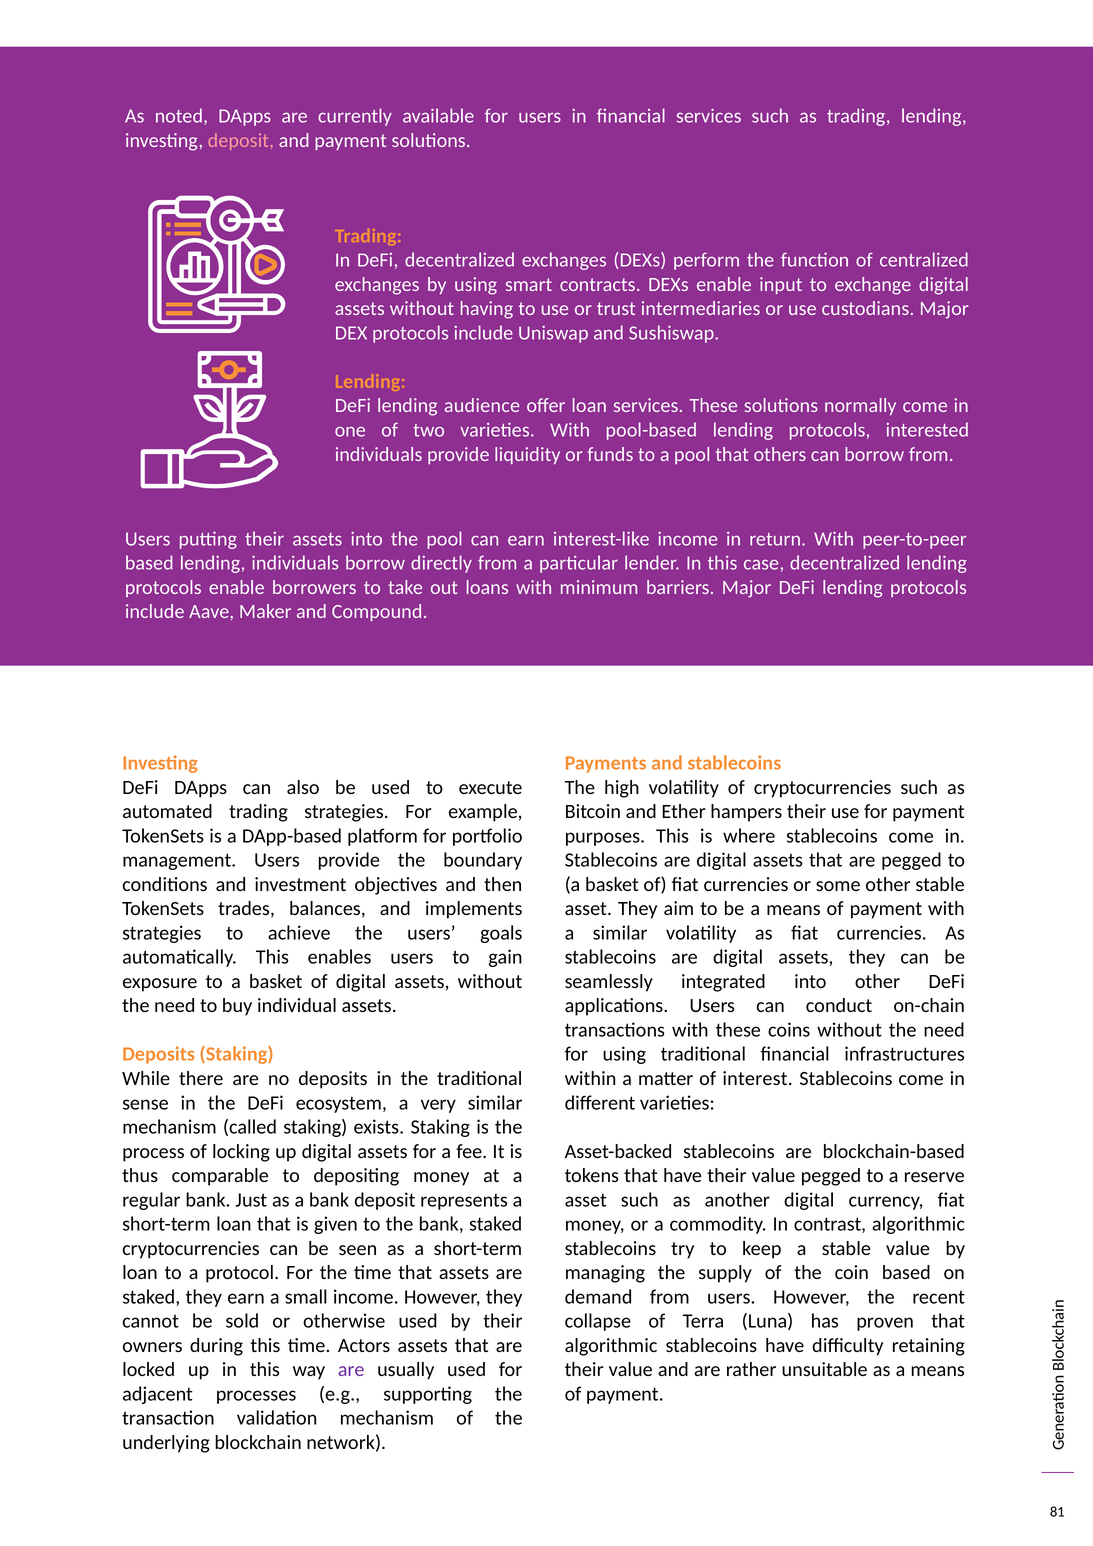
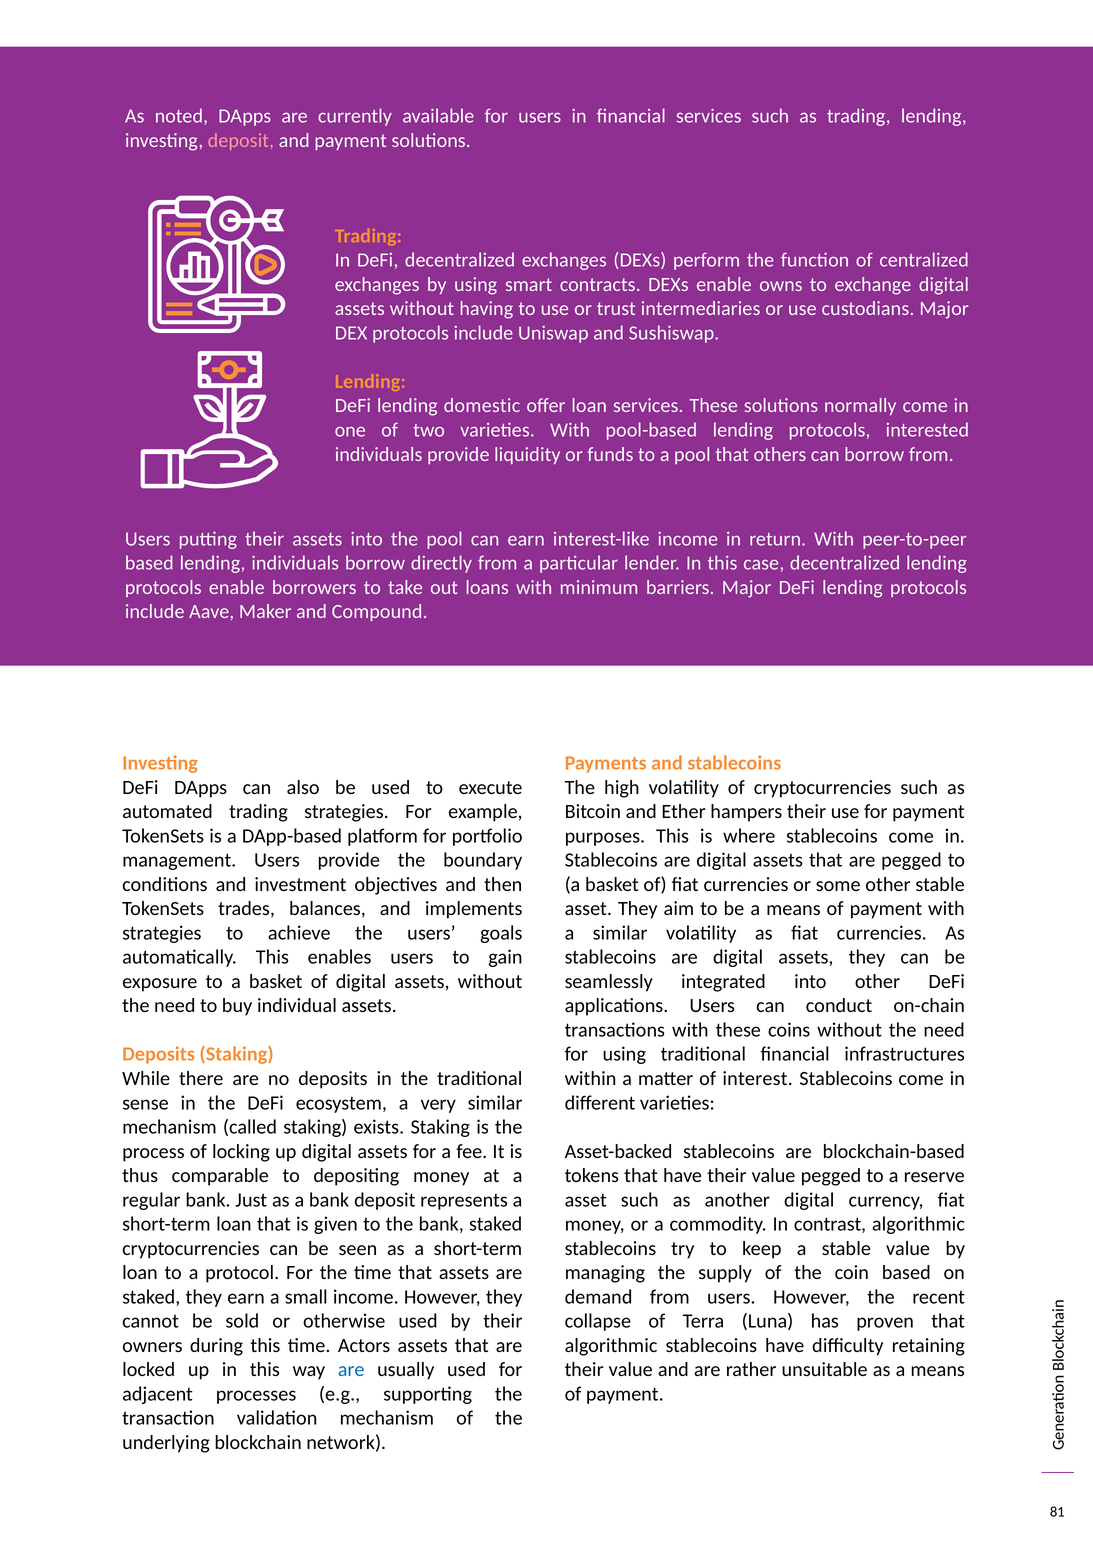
input: input -> owns
audience: audience -> domestic
are at (351, 1370) colour: purple -> blue
